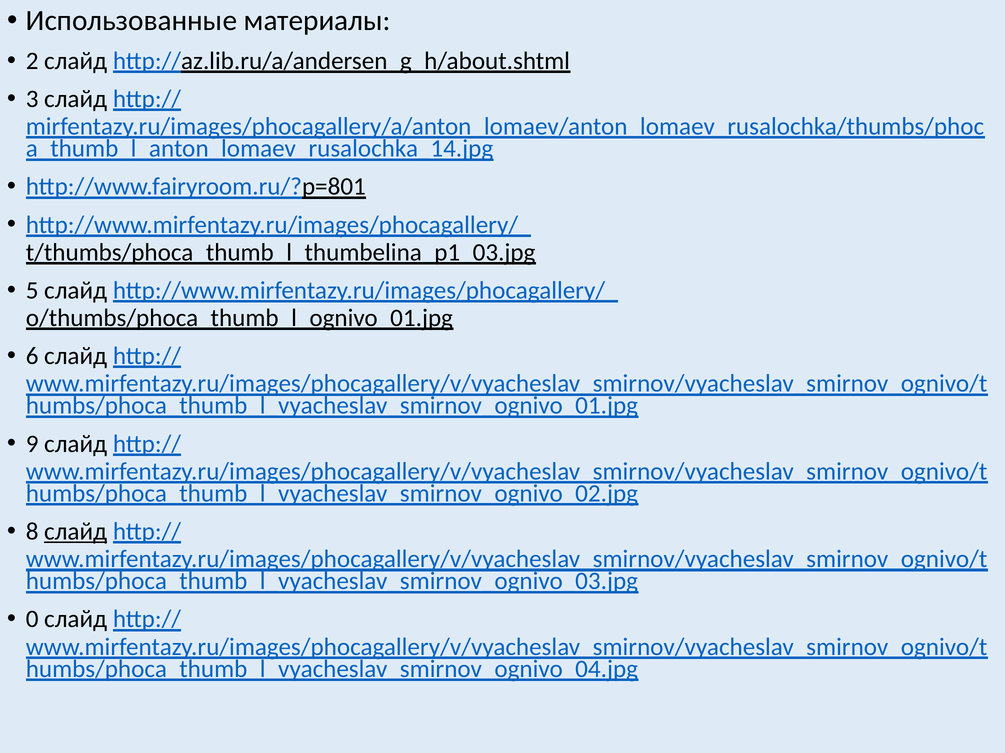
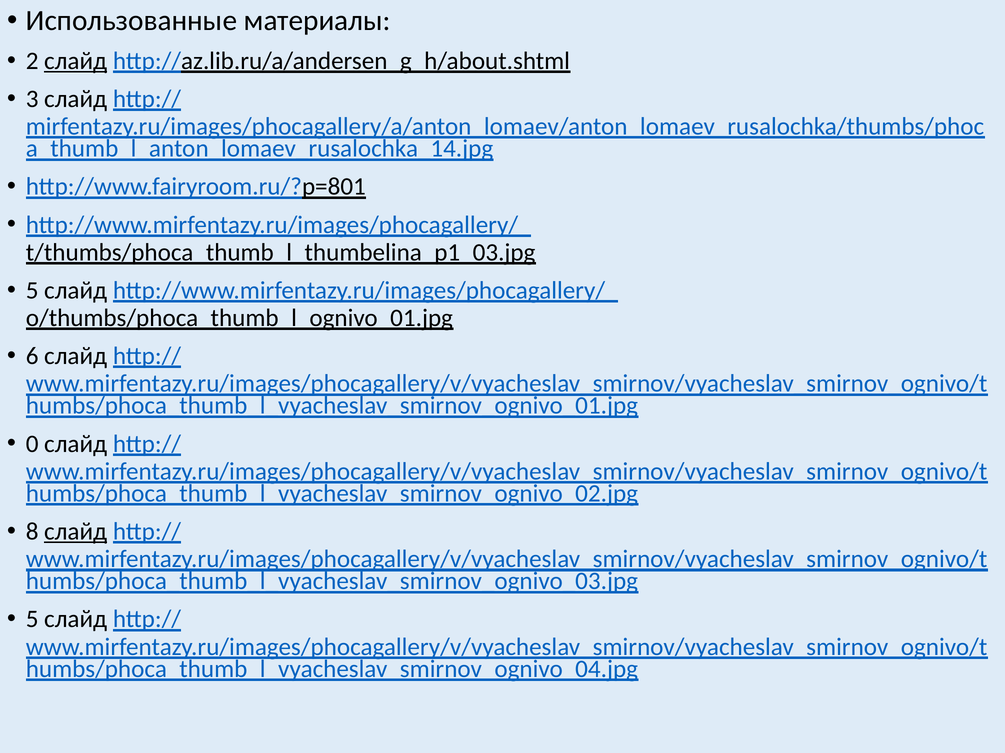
слайд at (76, 61) underline: none -> present
9: 9 -> 0
0 at (32, 620): 0 -> 5
